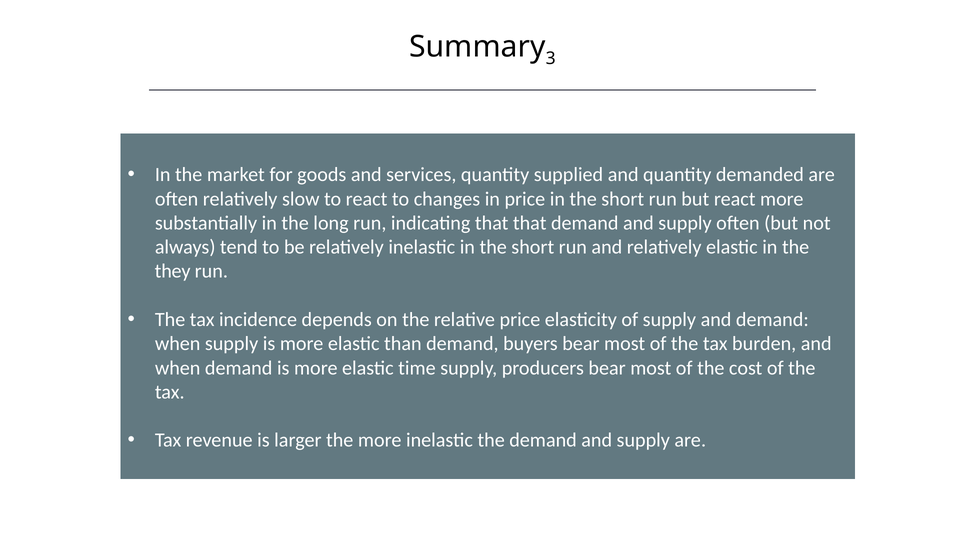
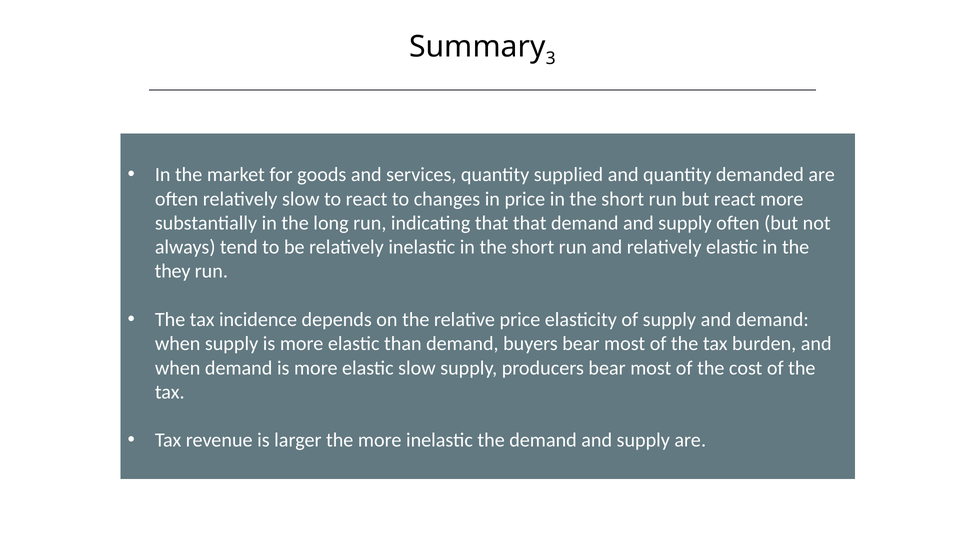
elastic time: time -> slow
